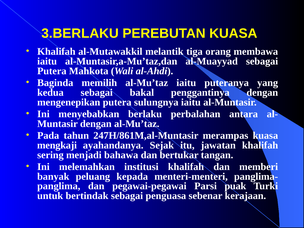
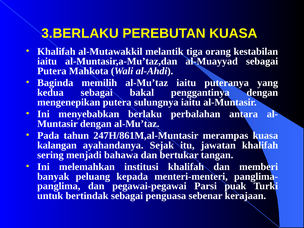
membawa: membawa -> kestabilan
mengkaji: mengkaji -> kalangan
